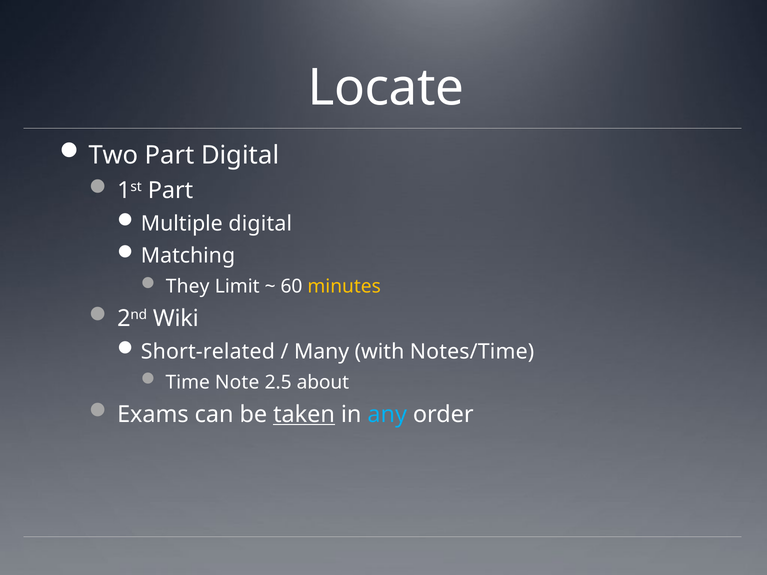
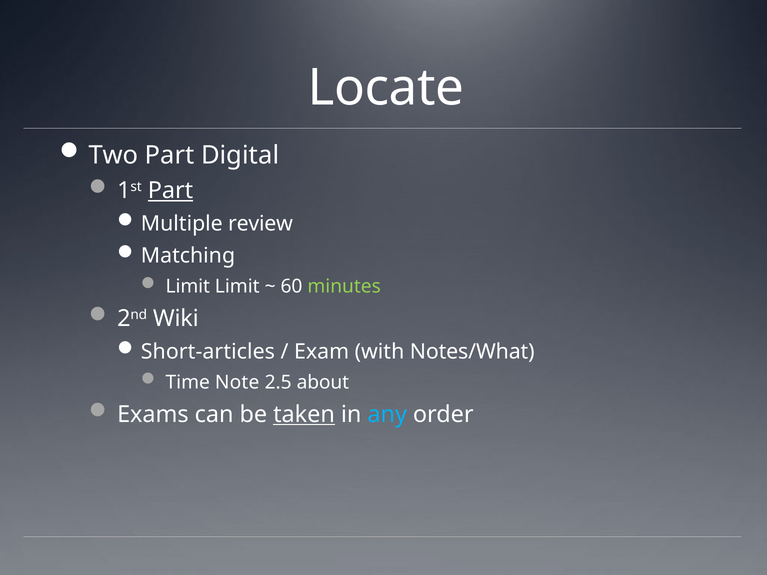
Part at (170, 191) underline: none -> present
Multiple digital: digital -> review
They at (188, 286): They -> Limit
minutes colour: yellow -> light green
Short-related: Short-related -> Short-articles
Many: Many -> Exam
Notes/Time: Notes/Time -> Notes/What
